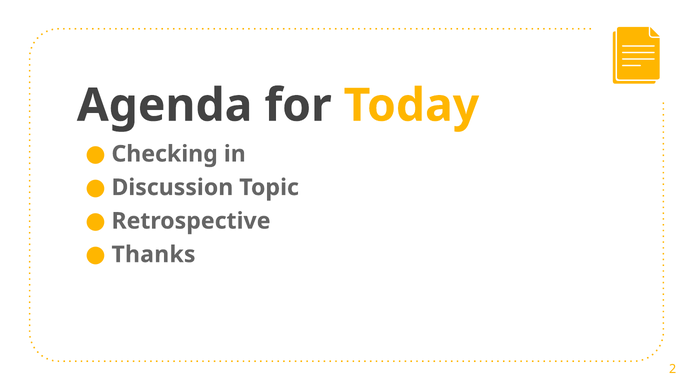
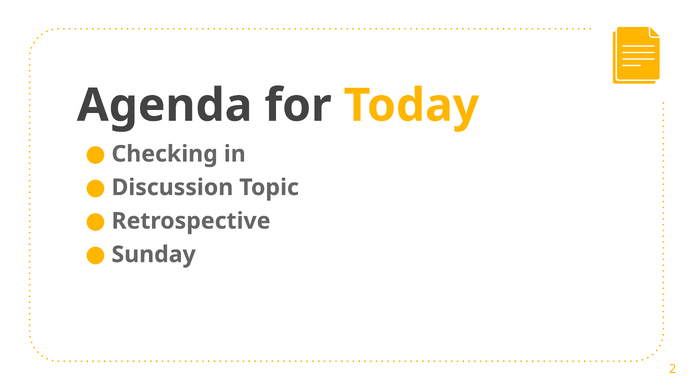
Thanks: Thanks -> Sunday
